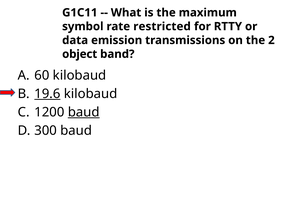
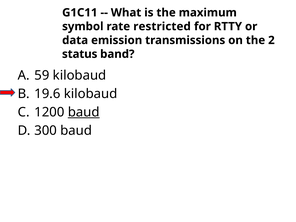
object: object -> status
60: 60 -> 59
19.6 underline: present -> none
